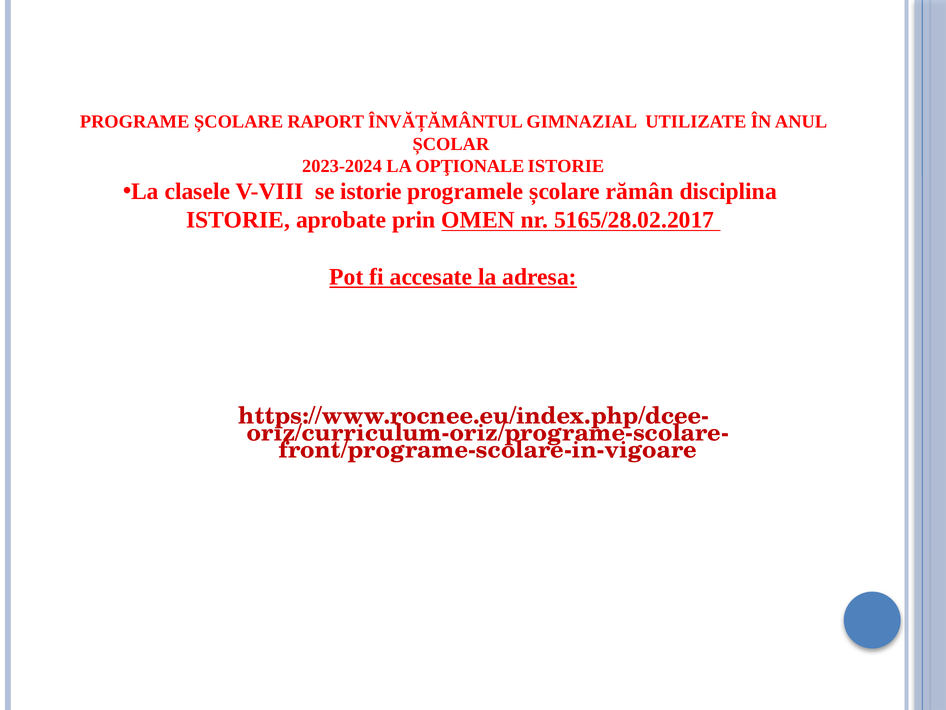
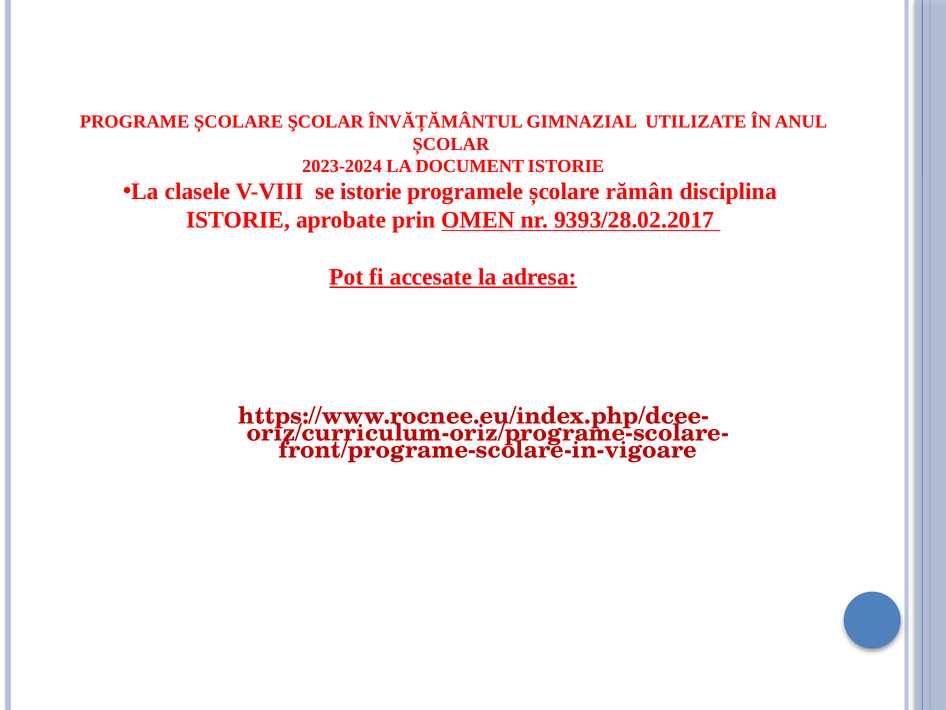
RAPORT: RAPORT -> ŞCOLAR
OPŢIONALE: OPŢIONALE -> DOCUMENT
5165/28.02.2017: 5165/28.02.2017 -> 9393/28.02.2017
